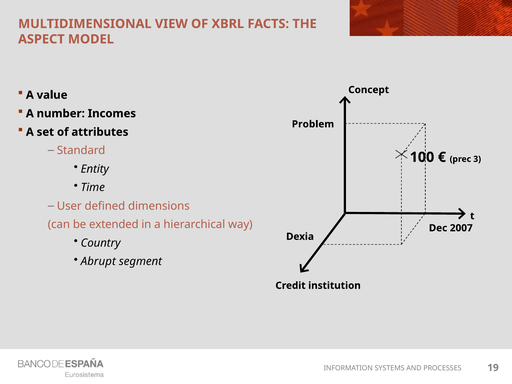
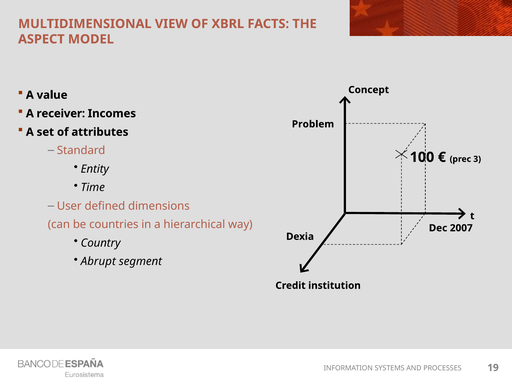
number: number -> receiver
extended: extended -> countries
